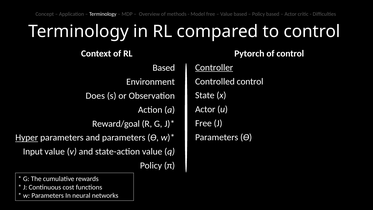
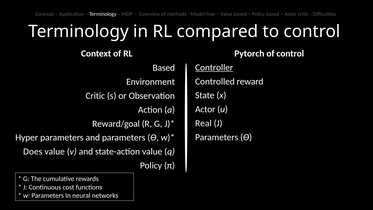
Controlled control: control -> reward
Does at (95, 96): Does -> Critic
Free at (203, 123): Free -> Real
Hyper underline: present -> none
Input: Input -> Does
